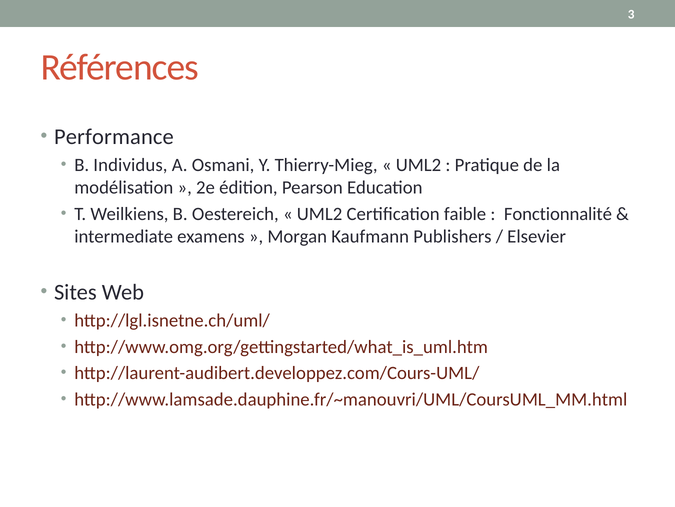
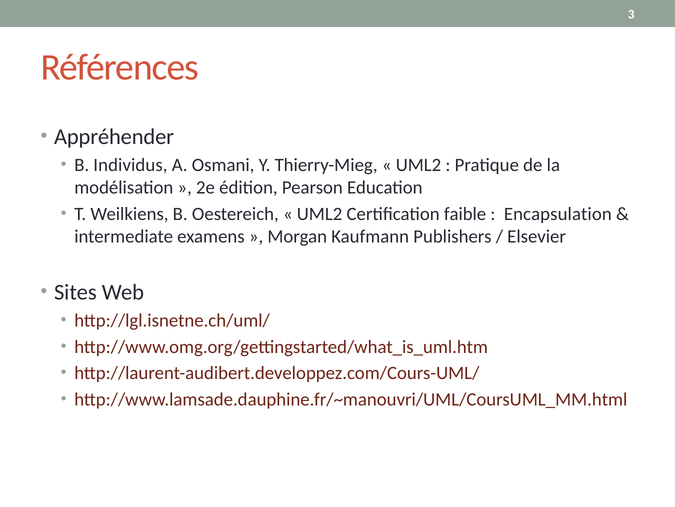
Performance: Performance -> Appréhender
Fonctionnalité: Fonctionnalité -> Encapsulation
